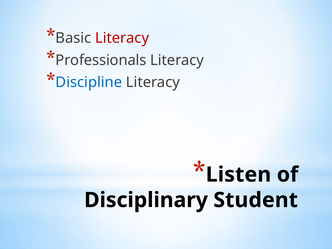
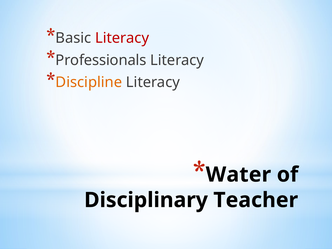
Discipline colour: blue -> orange
Listen: Listen -> Water
Student: Student -> Teacher
